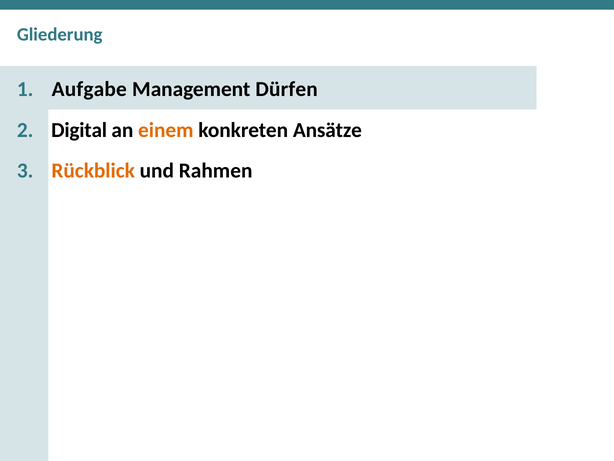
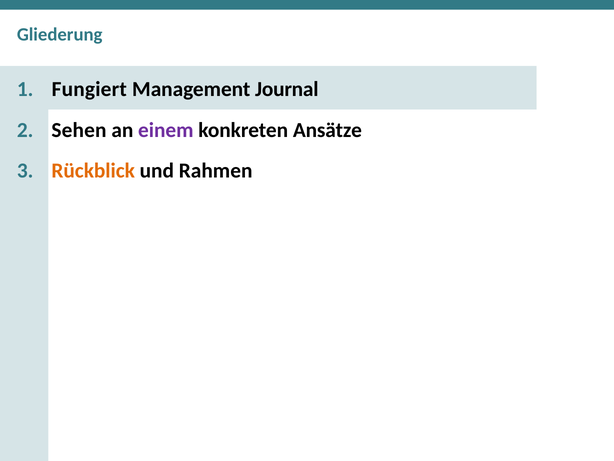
Aufgabe: Aufgabe -> Fungiert
Dürfen: Dürfen -> Journal
Digital: Digital -> Sehen
einem colour: orange -> purple
